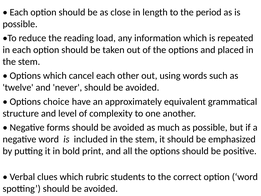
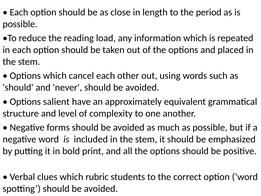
twelve at (18, 87): twelve -> should
choice: choice -> salient
